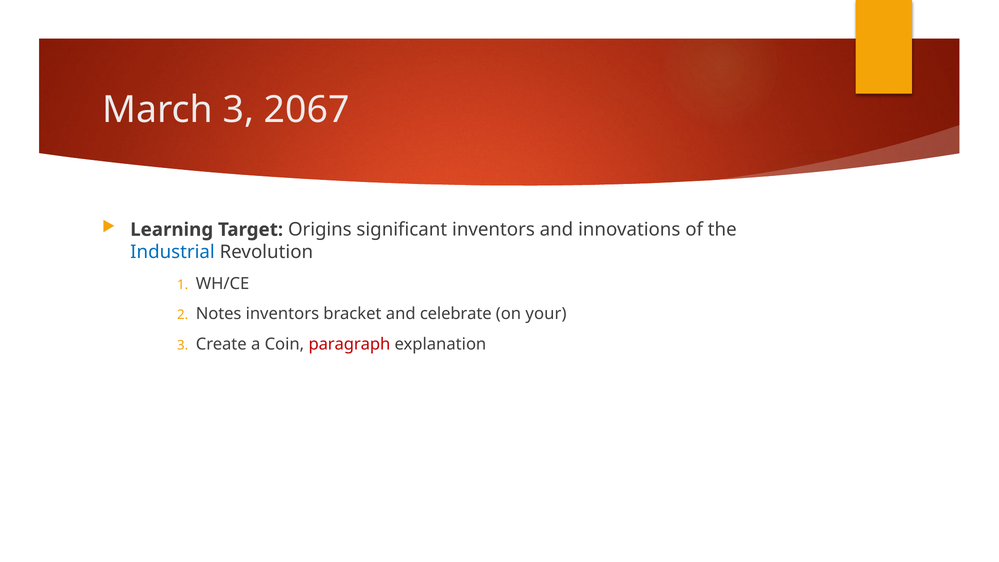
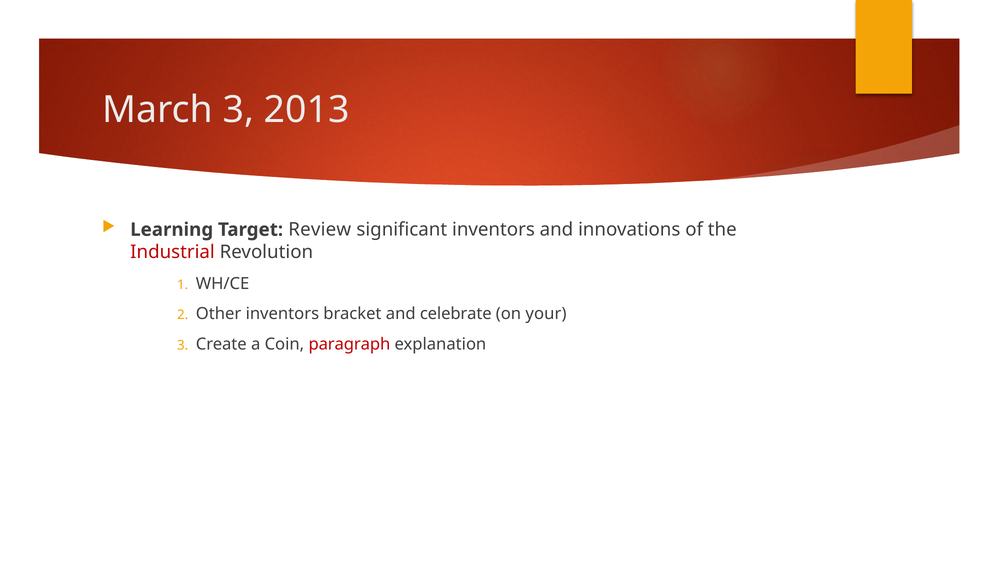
2067: 2067 -> 2013
Origins: Origins -> Review
Industrial colour: blue -> red
Notes: Notes -> Other
